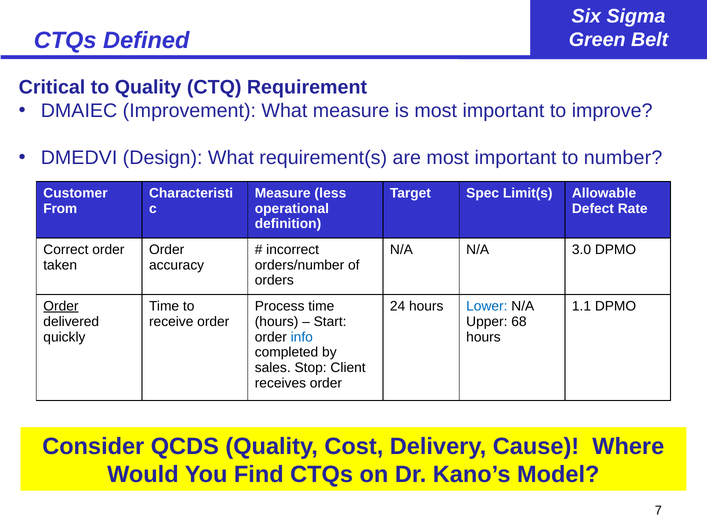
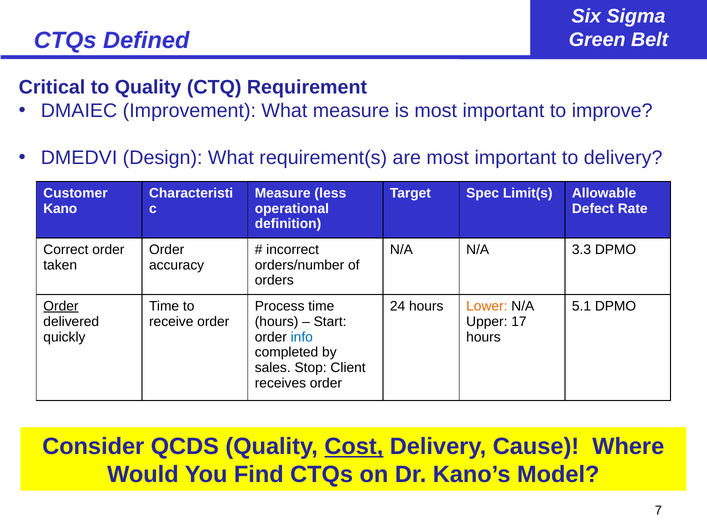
to number: number -> delivery
From: From -> Kano
3.0: 3.0 -> 3.3
Lower colour: blue -> orange
1.1: 1.1 -> 5.1
68: 68 -> 17
Cost underline: none -> present
